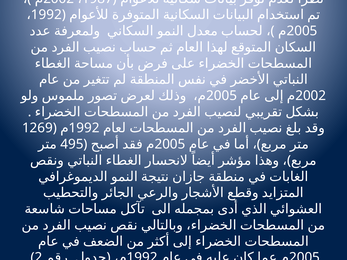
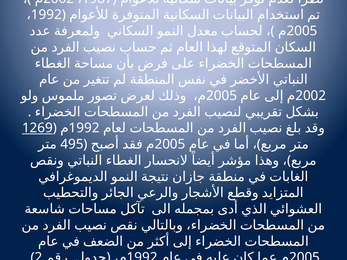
1269 underline: none -> present
